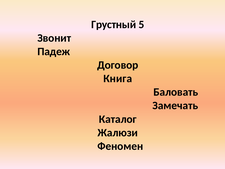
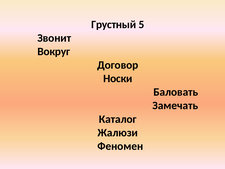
Падеж: Падеж -> Вокруг
Книга: Книга -> Носки
